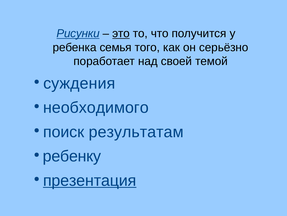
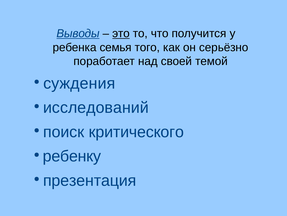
Рисунки: Рисунки -> Выводы
необходимого: необходимого -> исследований
результатам: результатам -> критического
презентация underline: present -> none
